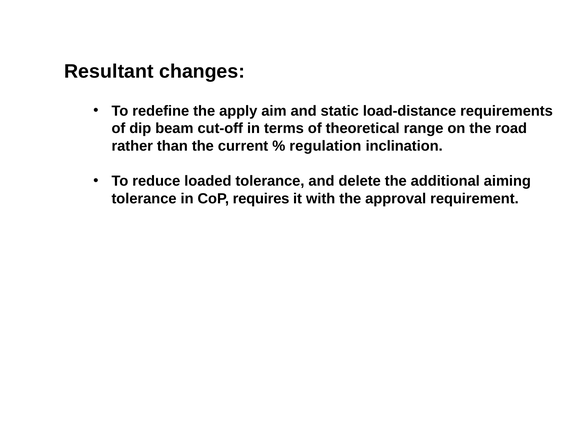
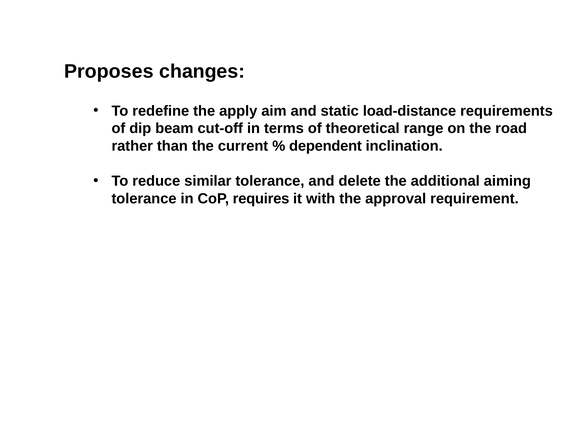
Resultant: Resultant -> Proposes
regulation: regulation -> dependent
loaded: loaded -> similar
